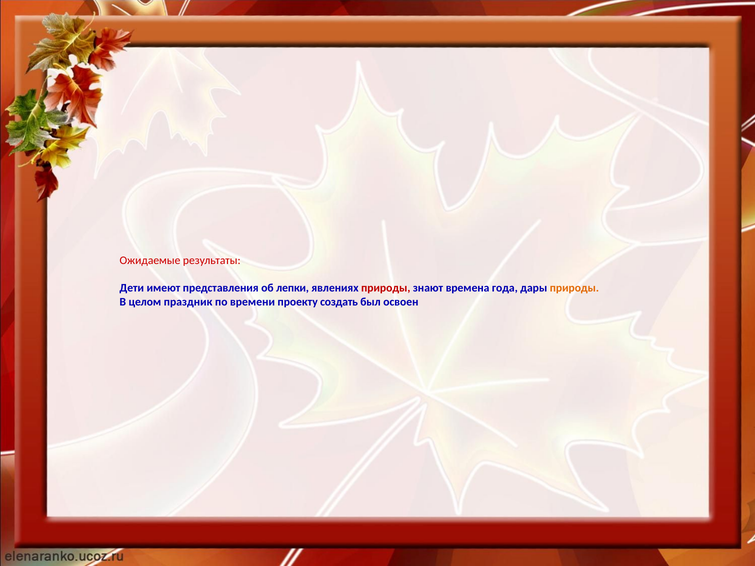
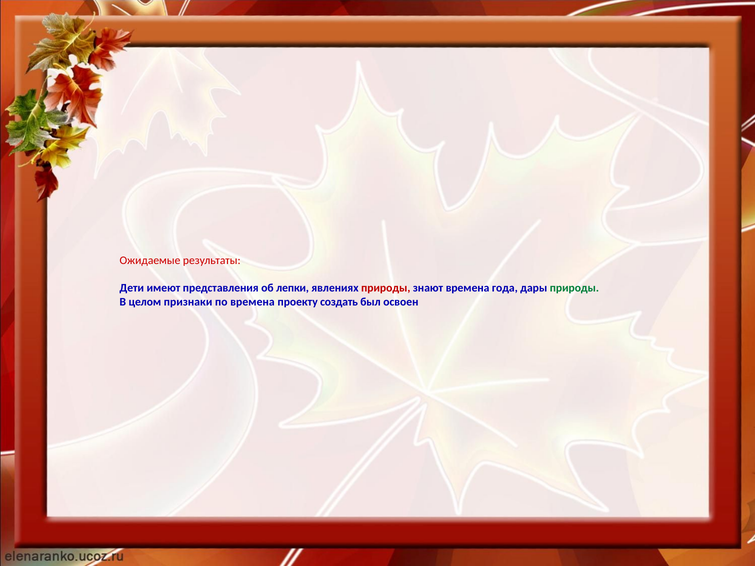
природы at (574, 288) colour: orange -> green
праздник: праздник -> признаки
по времени: времени -> времена
